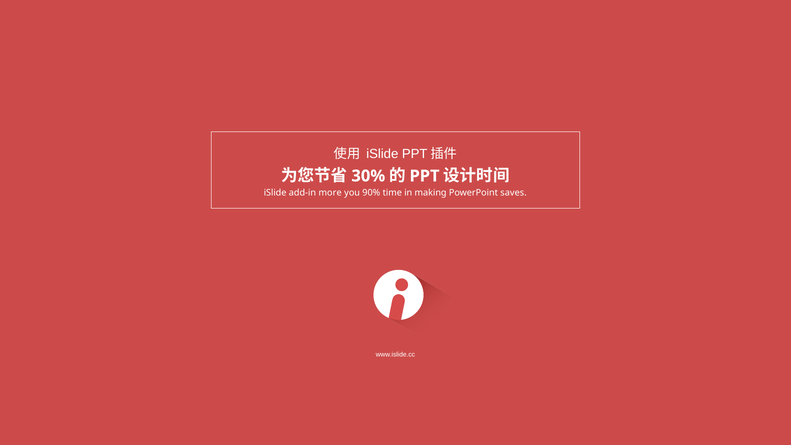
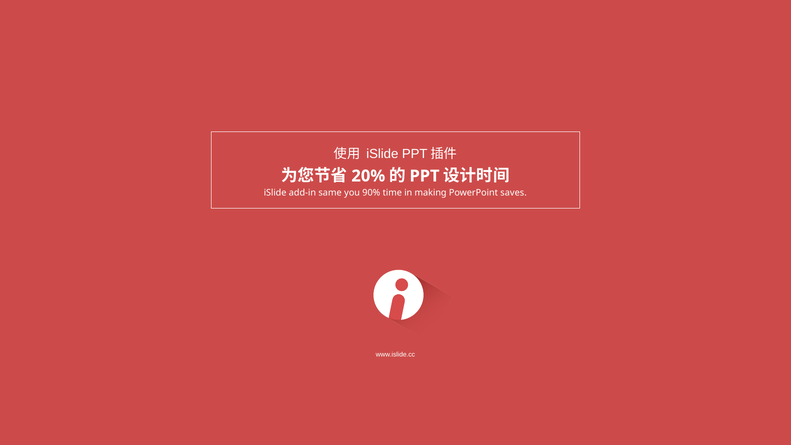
30%: 30% -> 20%
more: more -> same
